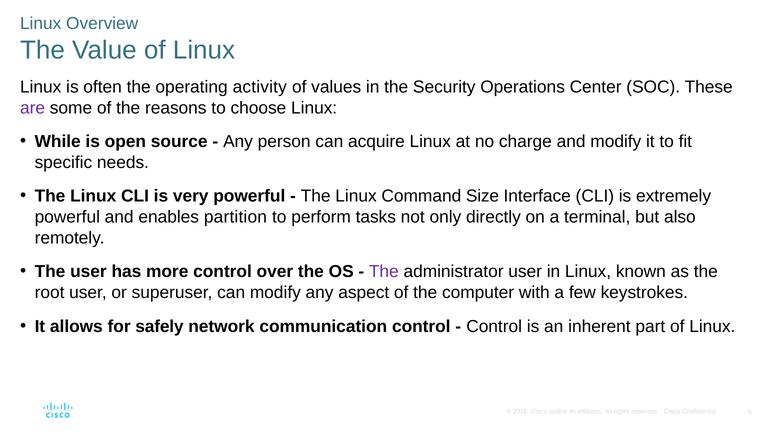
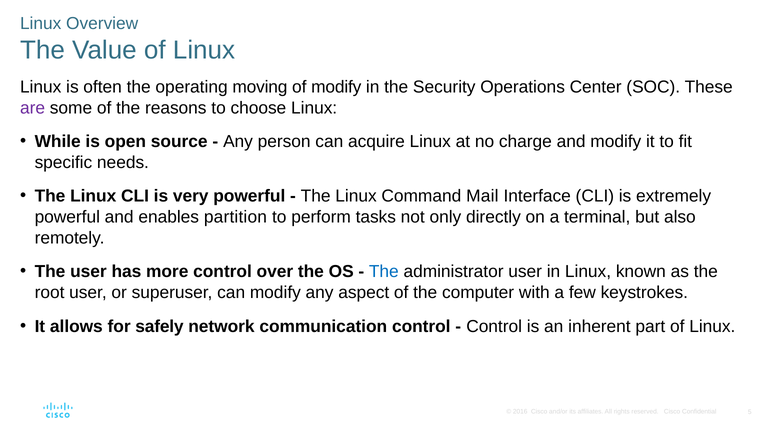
activity: activity -> moving
of values: values -> modify
Size: Size -> Mail
The at (384, 272) colour: purple -> blue
